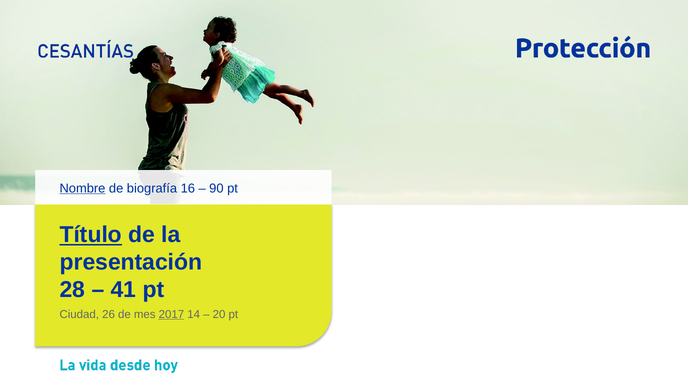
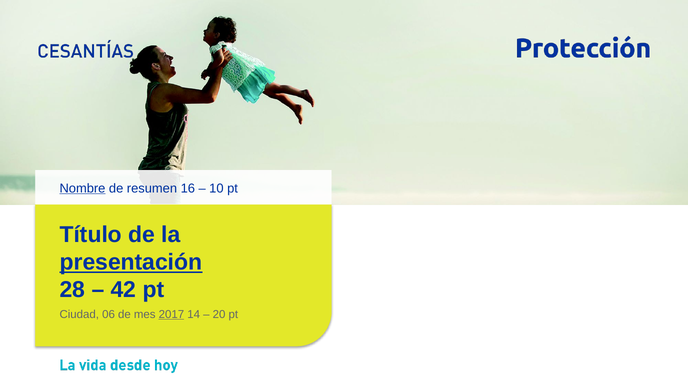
biografía: biografía -> resumen
90: 90 -> 10
Título underline: present -> none
presentación underline: none -> present
41: 41 -> 42
26: 26 -> 06
